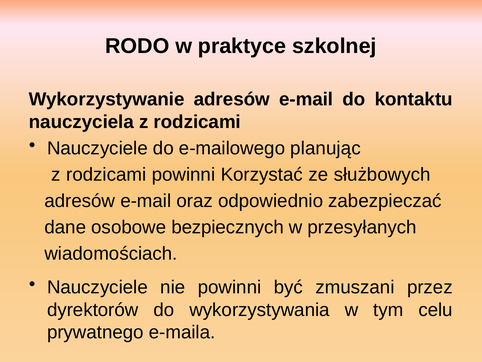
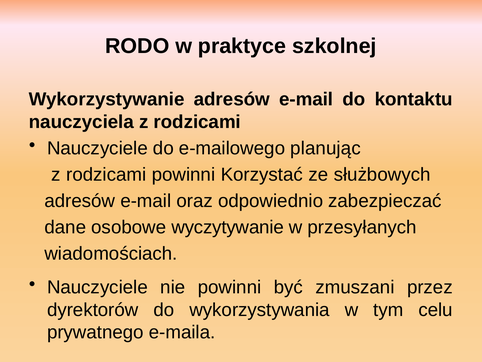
bezpiecznych: bezpiecznych -> wyczytywanie
